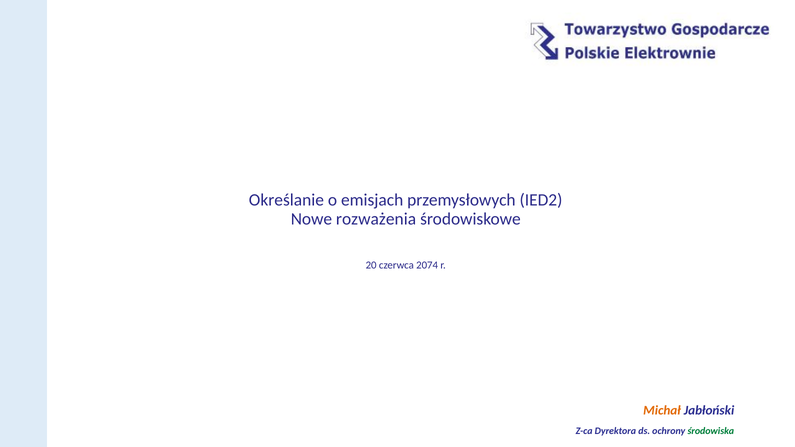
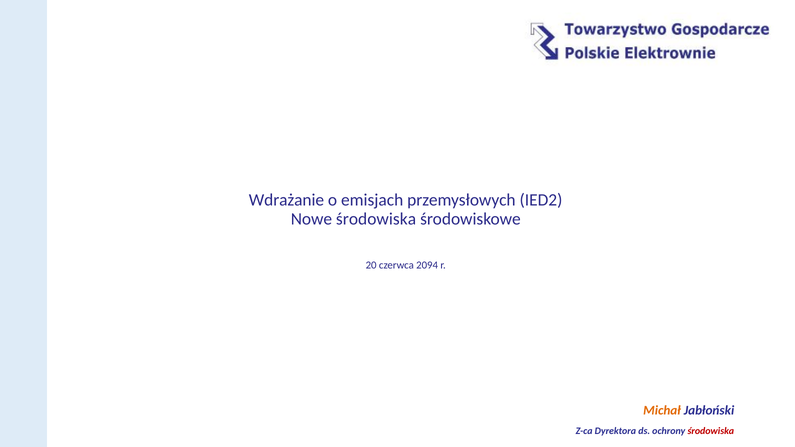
Określanie: Określanie -> Wdrażanie
Nowe rozważenia: rozważenia -> środowiska
2074: 2074 -> 2094
środowiska at (711, 431) colour: green -> red
